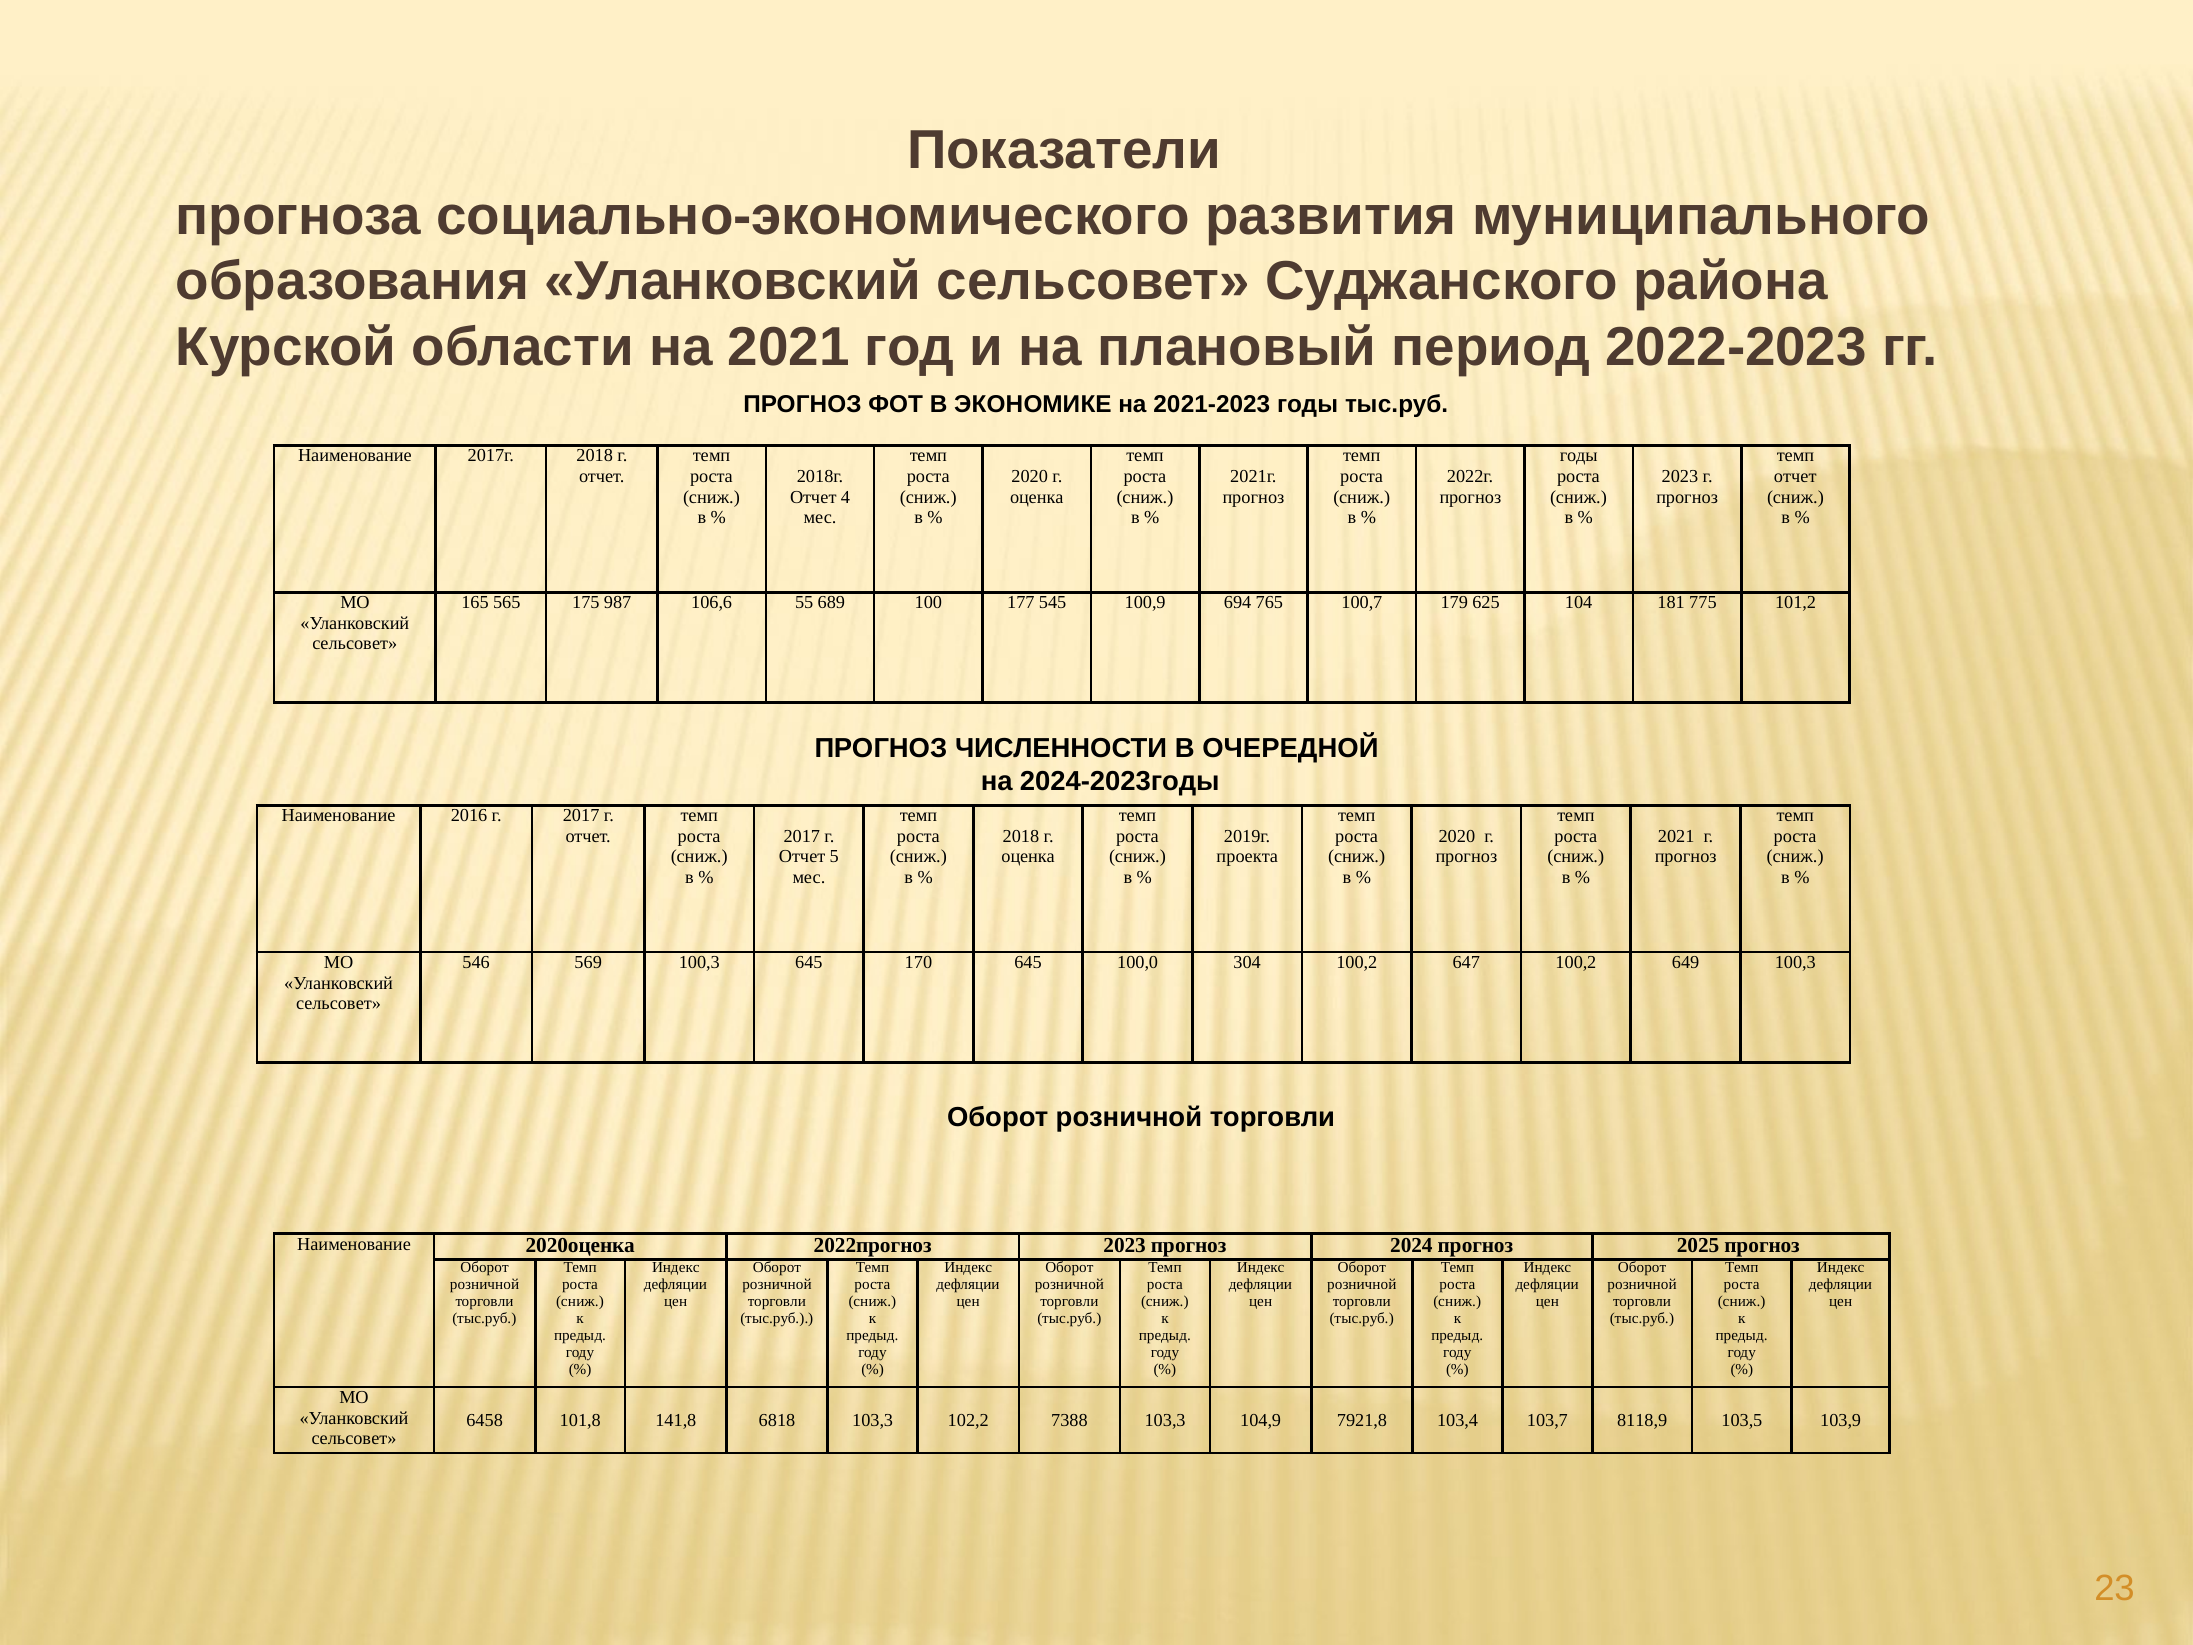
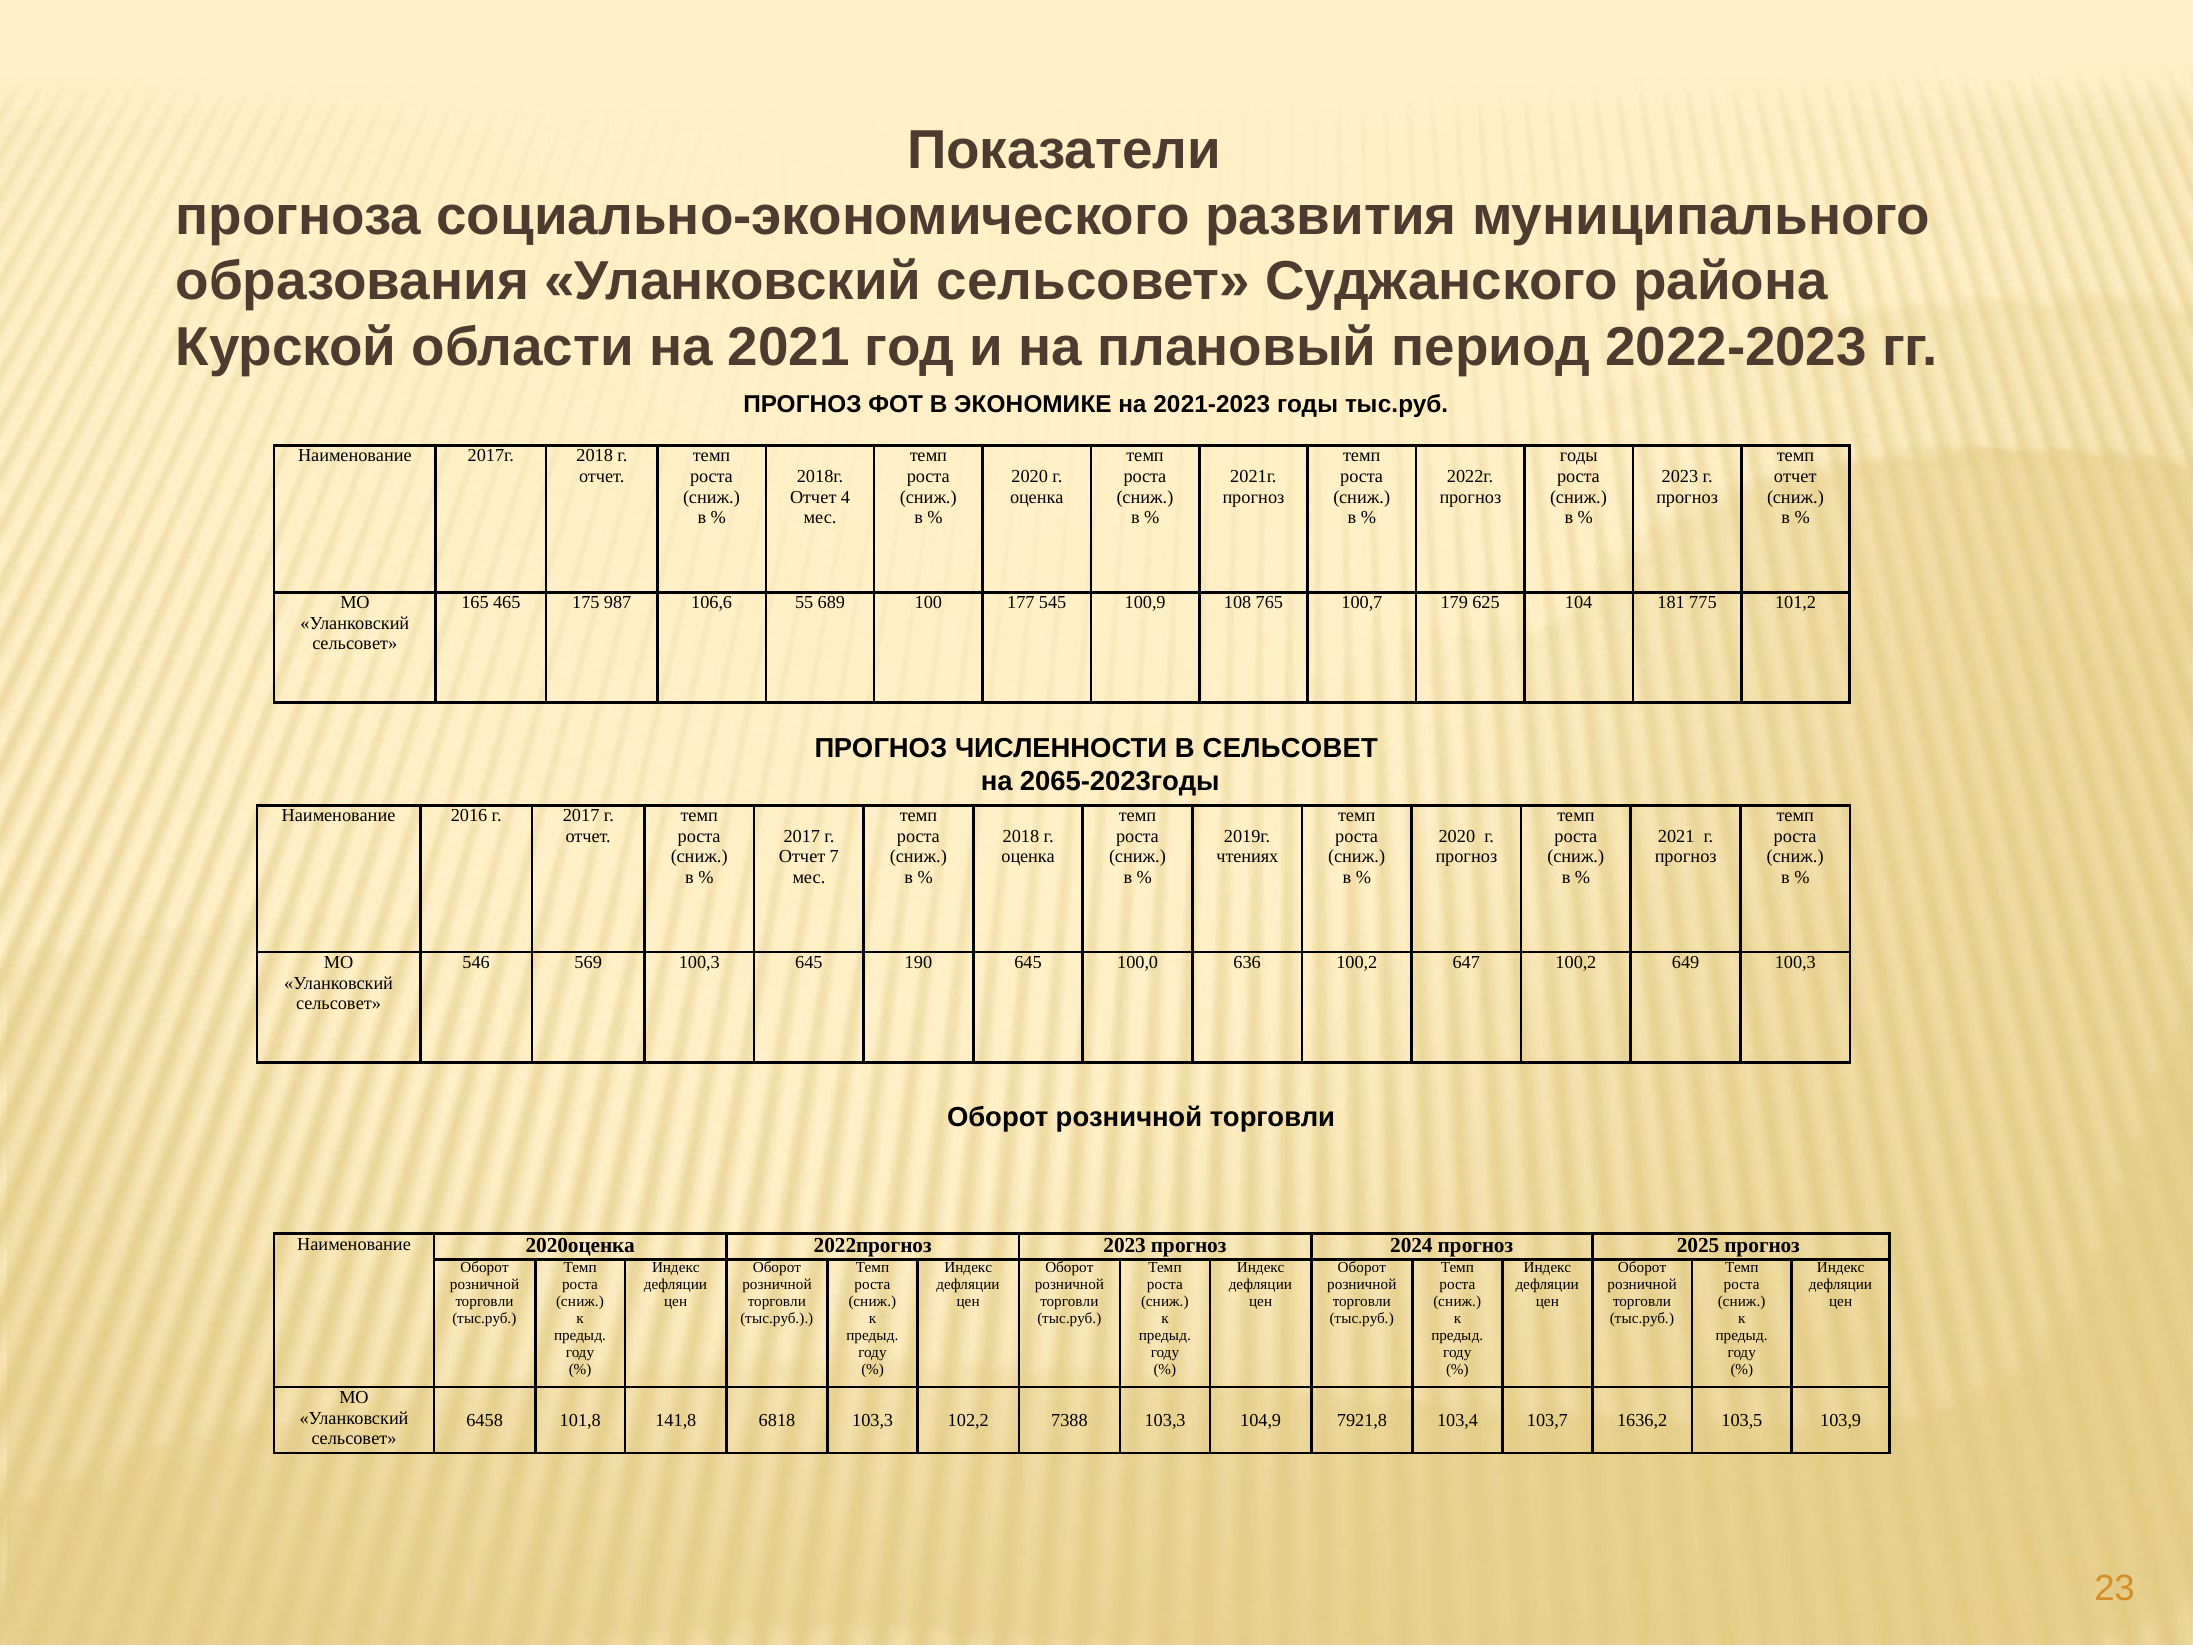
565: 565 -> 465
694: 694 -> 108
В ОЧЕРЕДНОЙ: ОЧЕРЕДНОЙ -> СЕЛЬСОВЕТ
2024-2023годы: 2024-2023годы -> 2065-2023годы
5: 5 -> 7
проекта: проекта -> чтениях
170: 170 -> 190
304: 304 -> 636
8118,9: 8118,9 -> 1636,2
